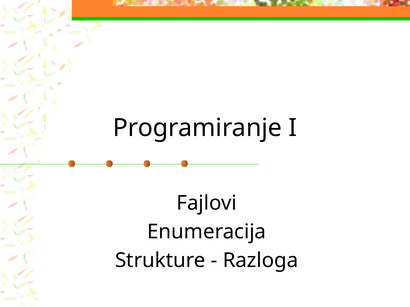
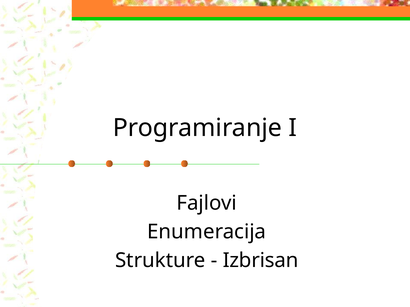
Razloga: Razloga -> Izbrisan
